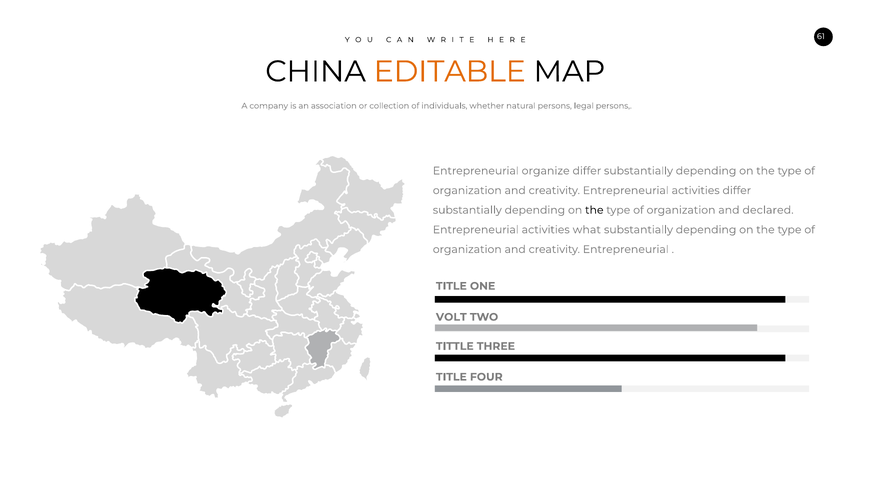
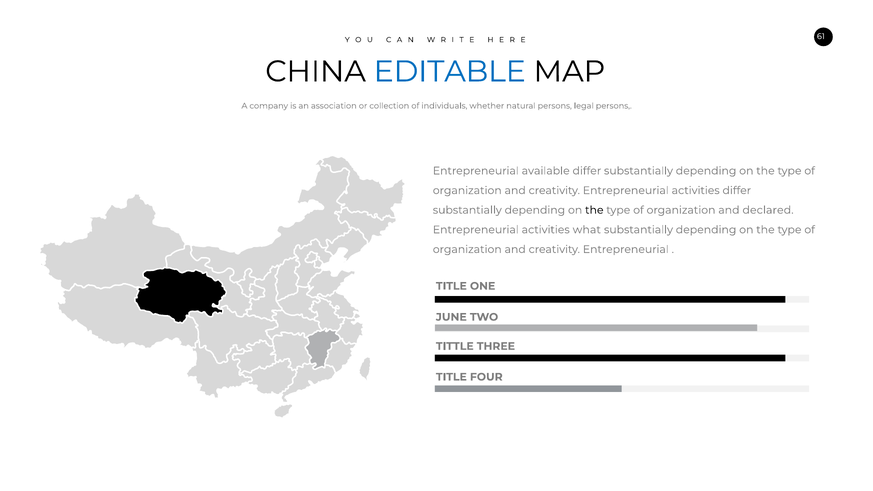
EDITABLE colour: orange -> blue
organize: organize -> available
VOLT: VOLT -> JUNE
